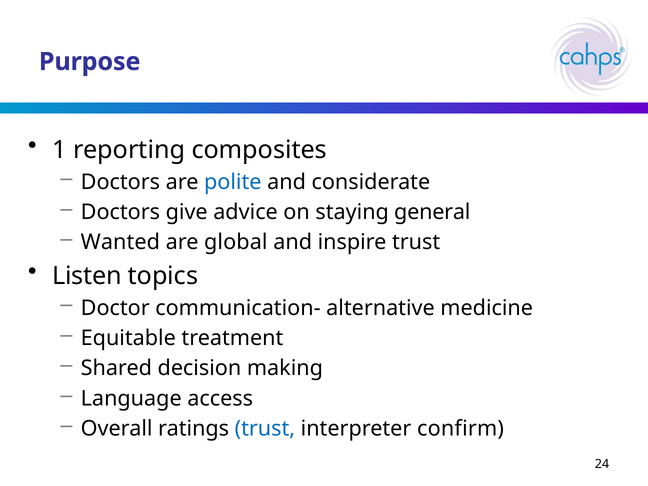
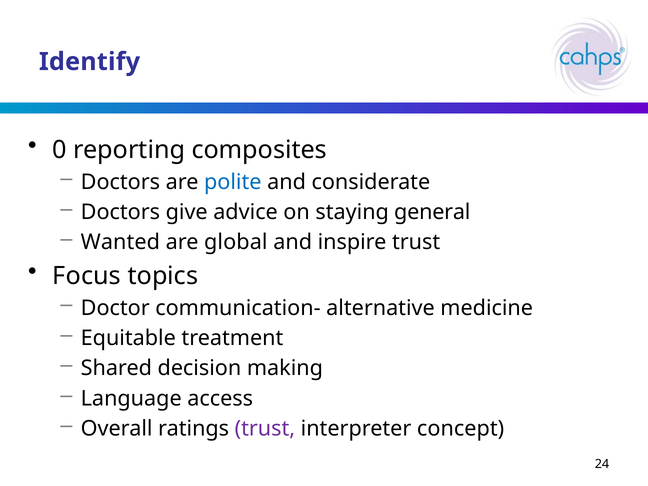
Purpose: Purpose -> Identify
1: 1 -> 0
Listen: Listen -> Focus
trust at (265, 429) colour: blue -> purple
confirm: confirm -> concept
